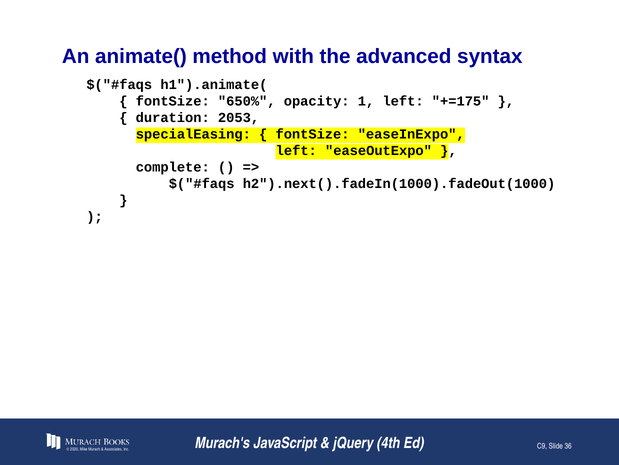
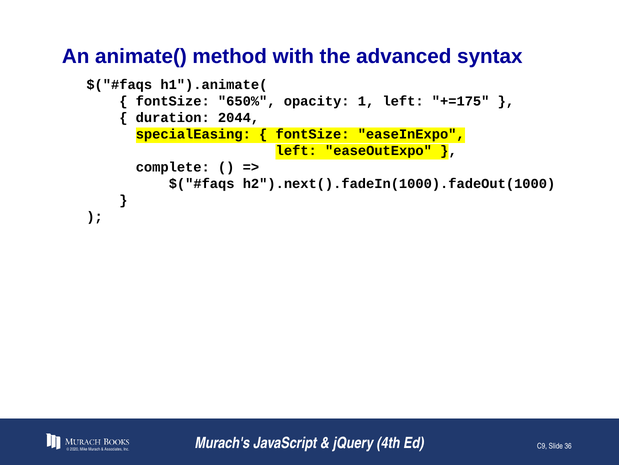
2053: 2053 -> 2044
